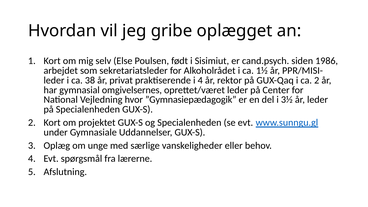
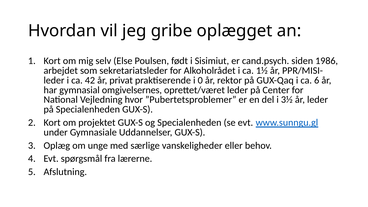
38: 38 -> 42
i 4: 4 -> 0
ca 2: 2 -> 6
”Gymnasiepædagogik: ”Gymnasiepædagogik -> ”Pubertetsproblemer
